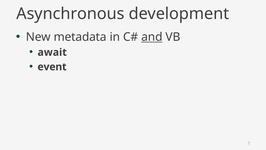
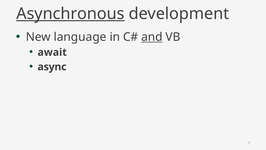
Asynchronous underline: none -> present
metadata: metadata -> language
event: event -> async
